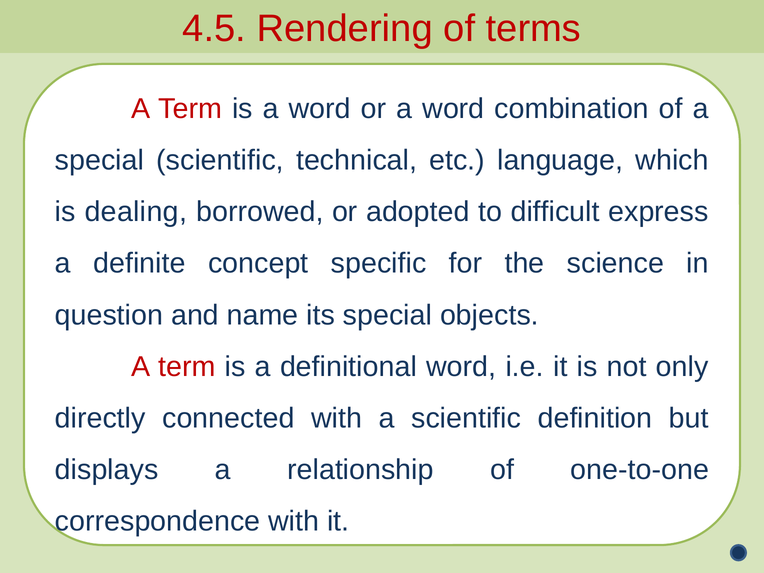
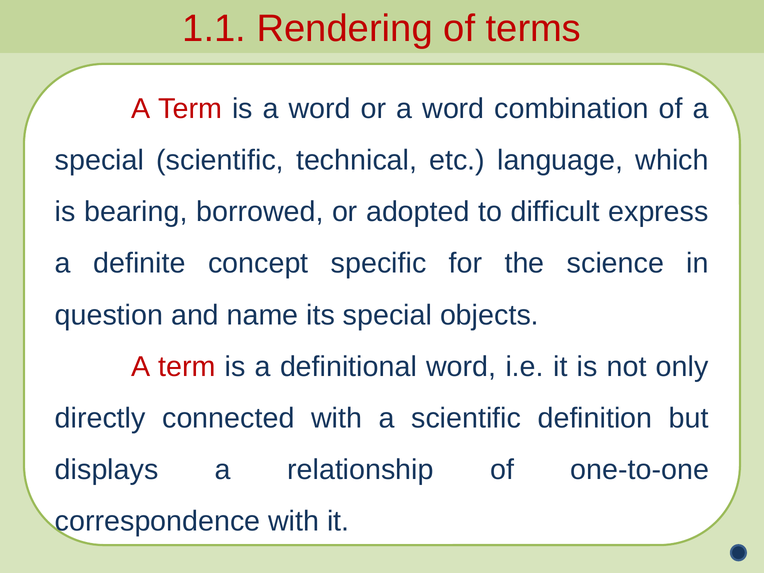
4.5: 4.5 -> 1.1
dealing: dealing -> bearing
